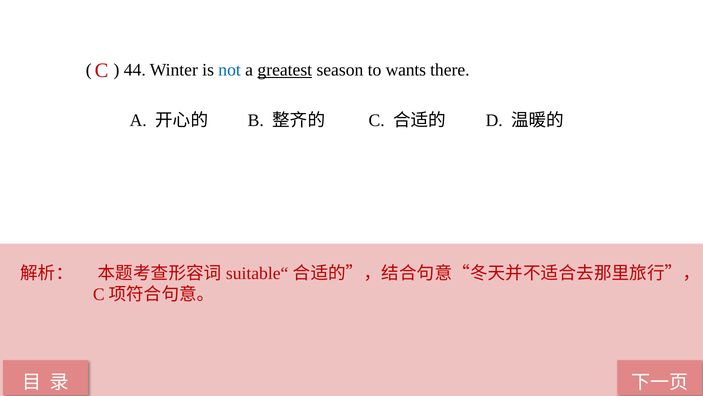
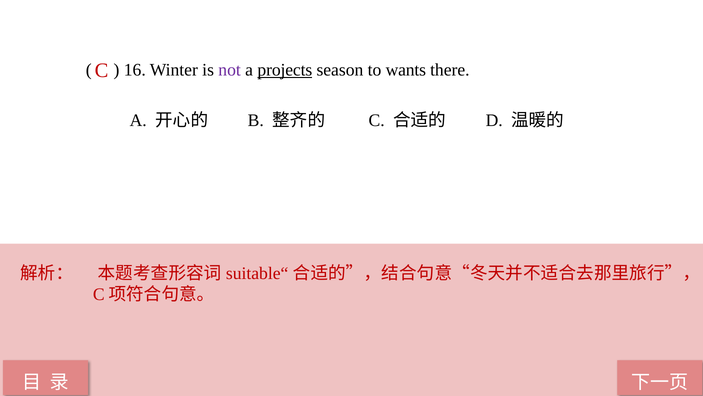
44: 44 -> 16
not colour: blue -> purple
greatest: greatest -> projects
